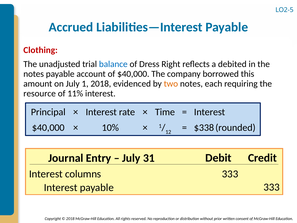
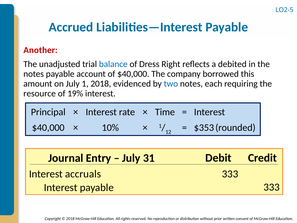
Clothing: Clothing -> Another
two colour: orange -> blue
11%: 11% -> 19%
$338: $338 -> $353
columns: columns -> accruals
